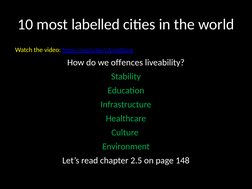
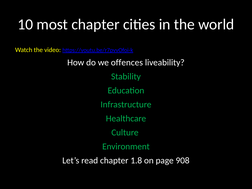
most labelled: labelled -> chapter
2.5: 2.5 -> 1.8
148: 148 -> 908
